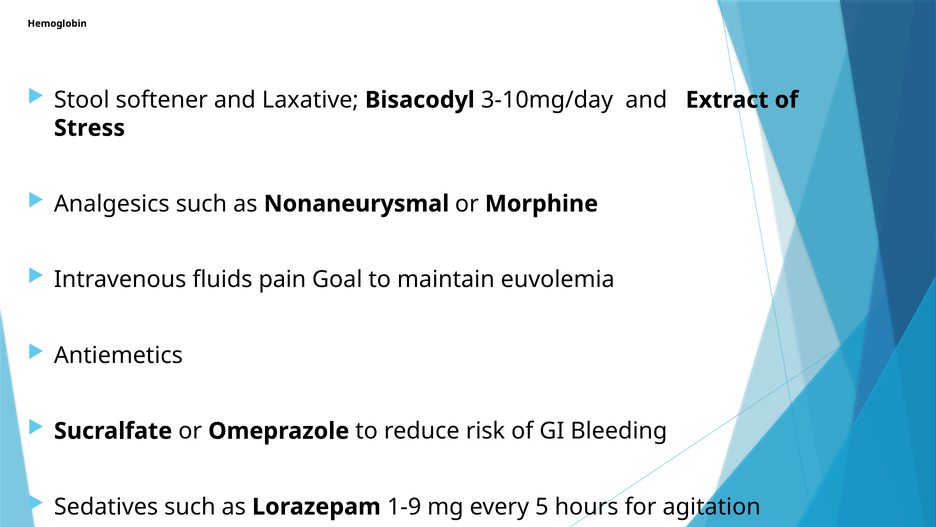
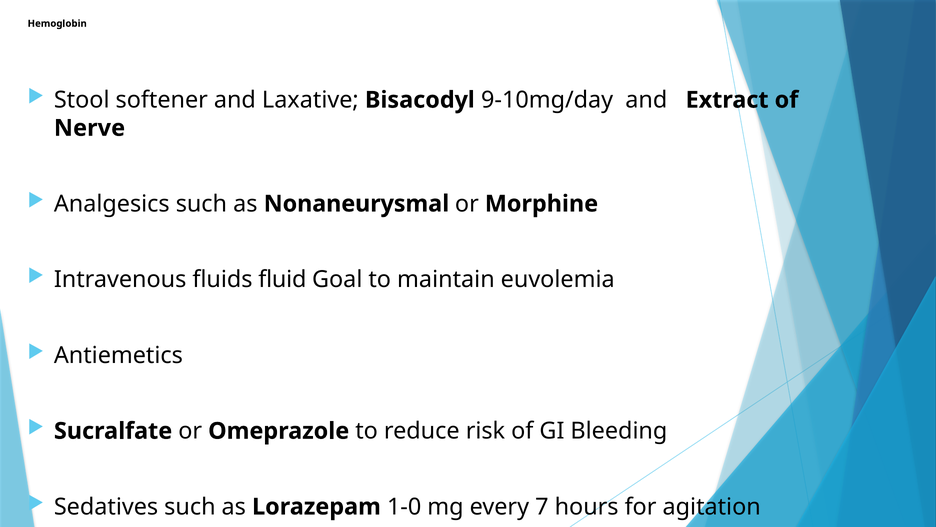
3-10mg/day: 3-10mg/day -> 9-10mg/day
Stress: Stress -> Nerve
pain: pain -> fluid
1-9: 1-9 -> 1-0
5: 5 -> 7
